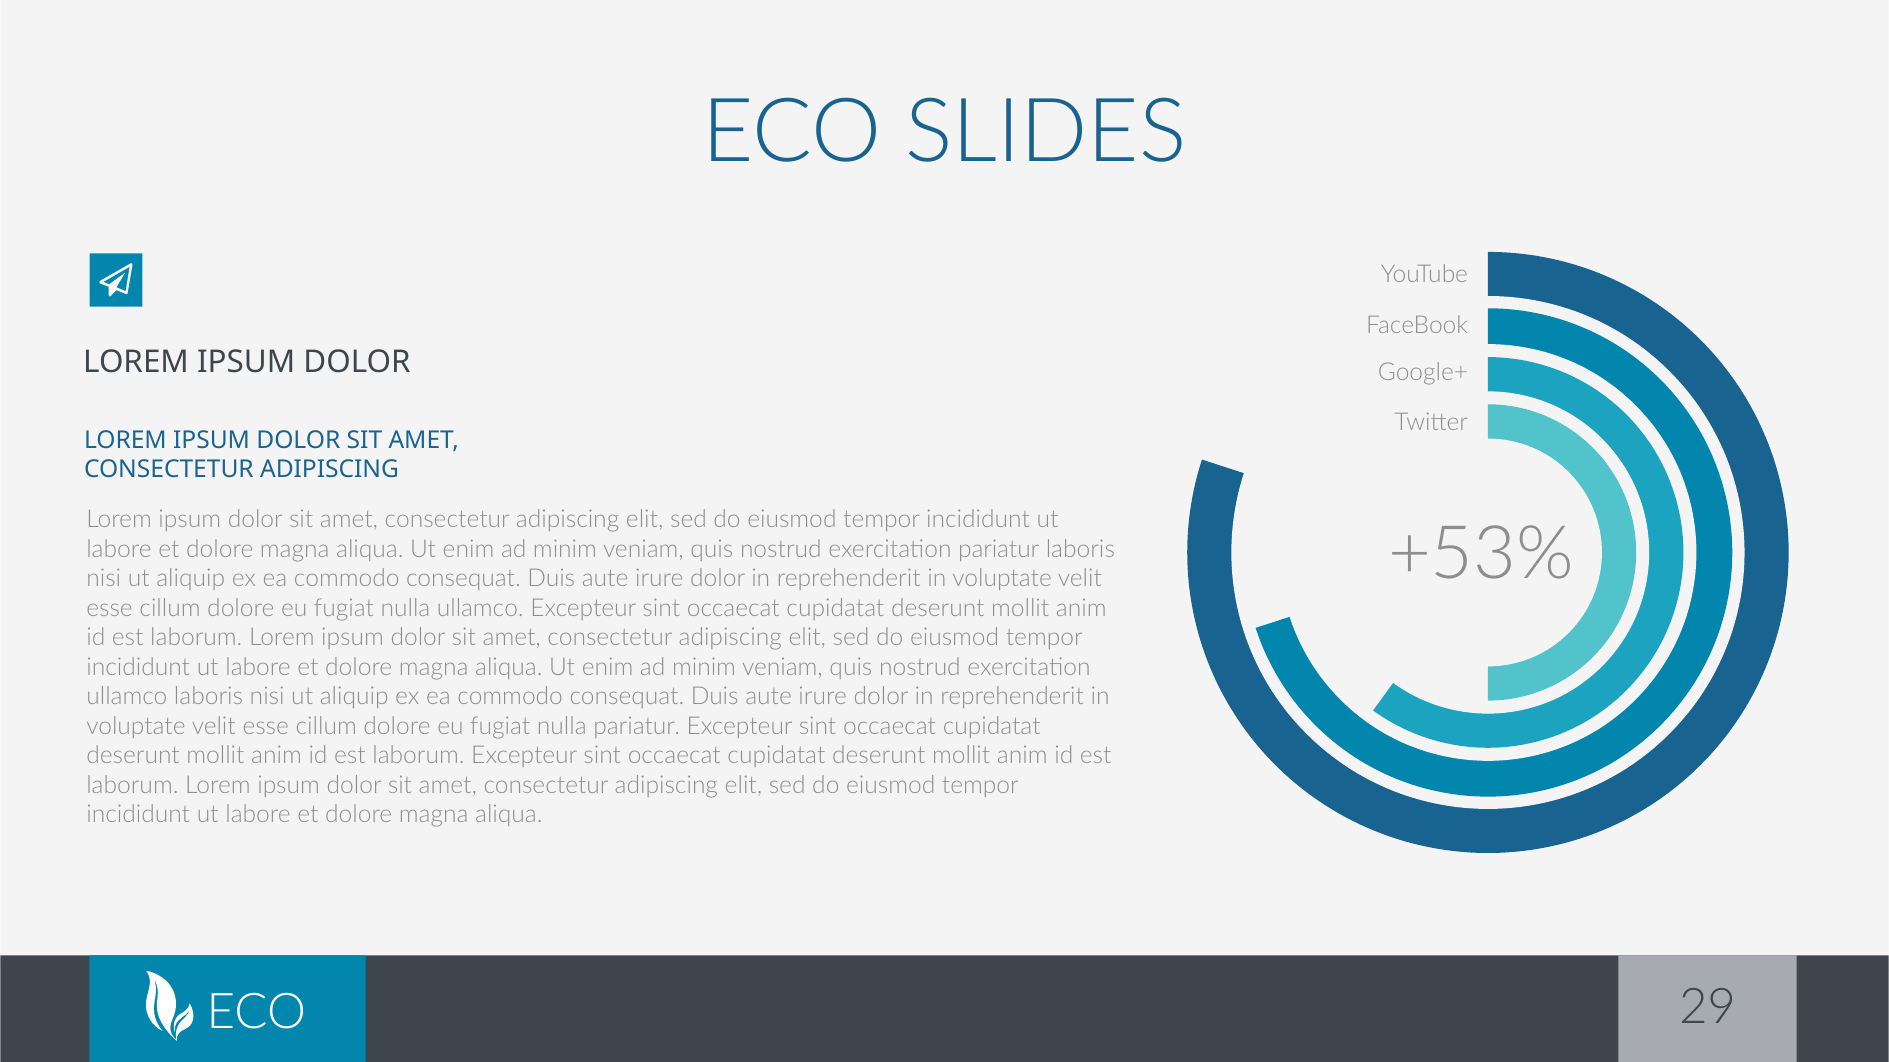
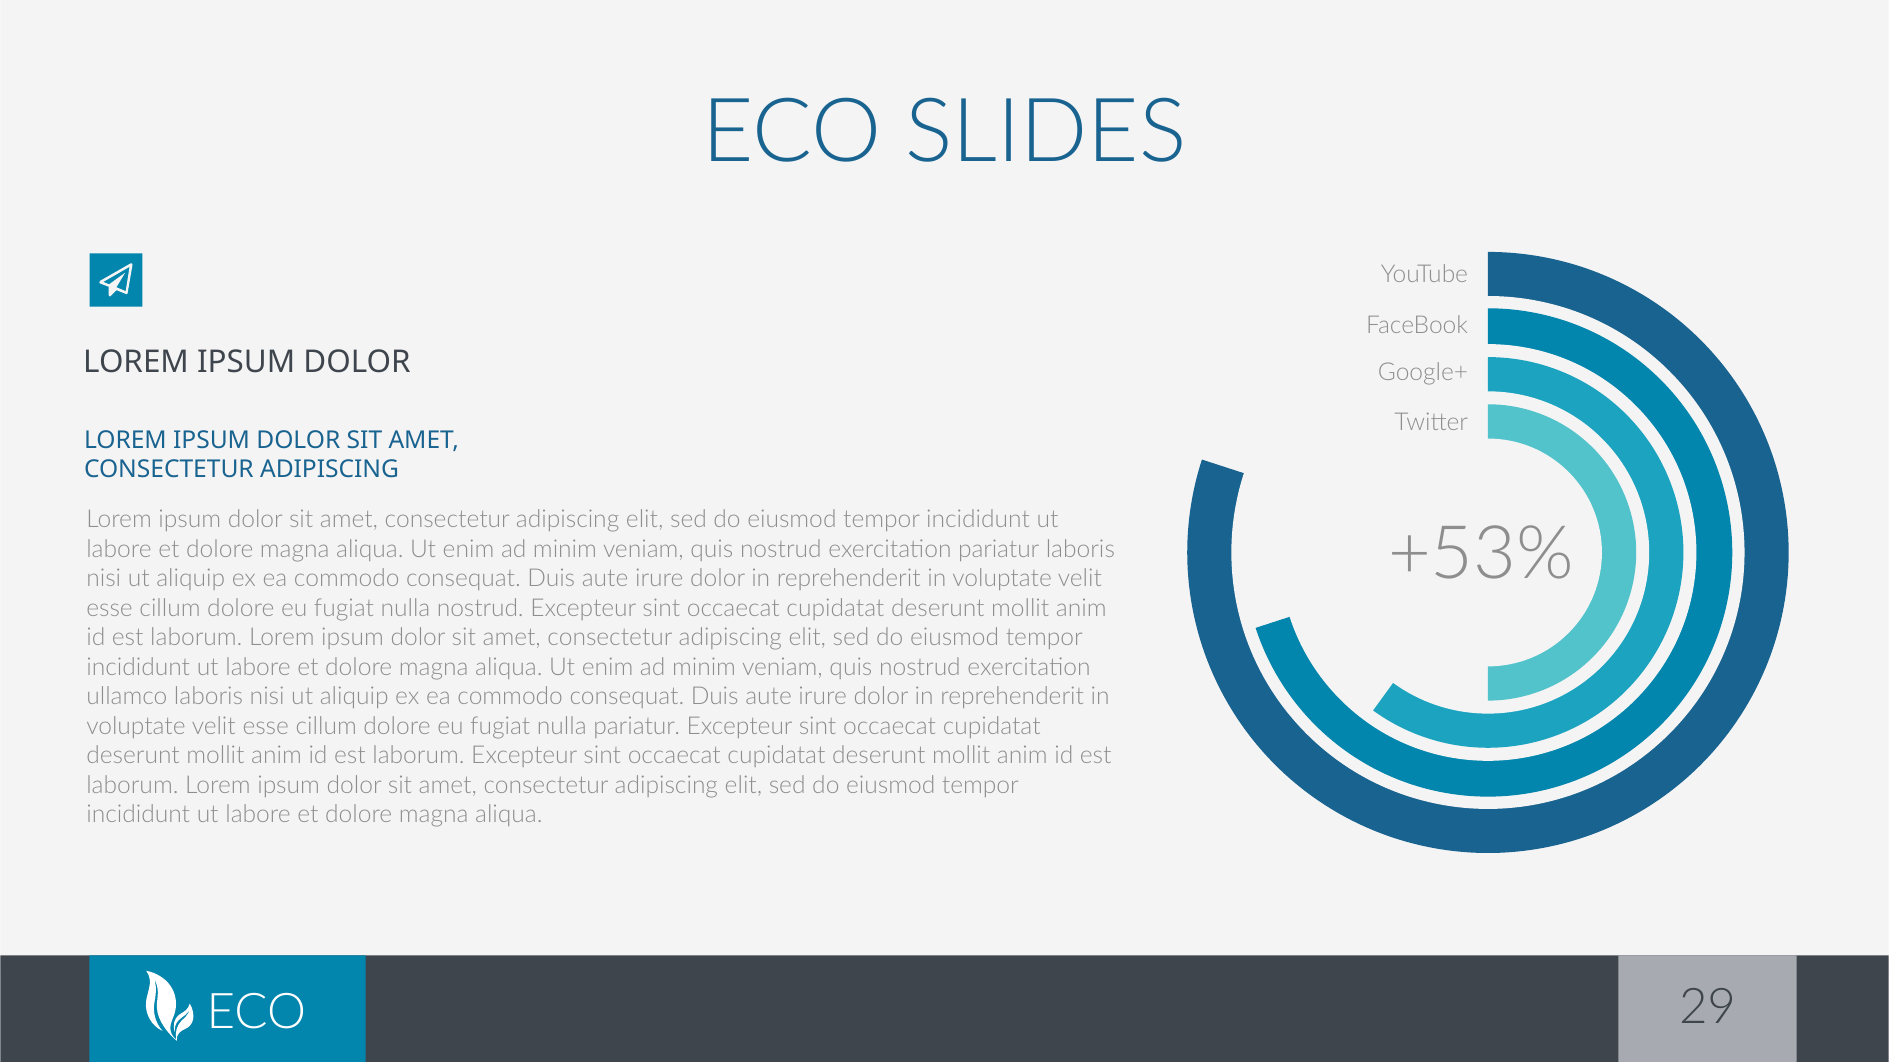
nulla ullamco: ullamco -> nostrud
